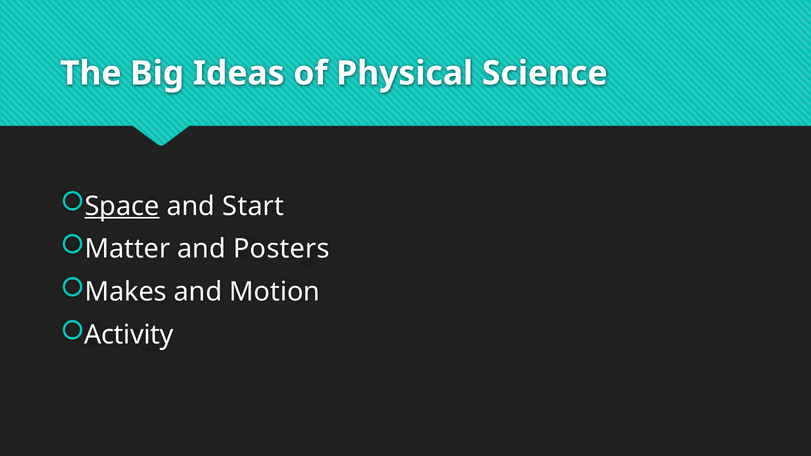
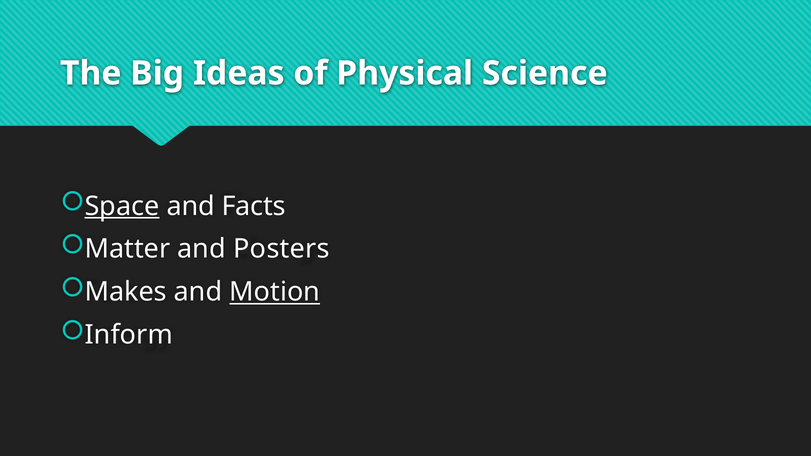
Start: Start -> Facts
Motion underline: none -> present
Activity: Activity -> Inform
